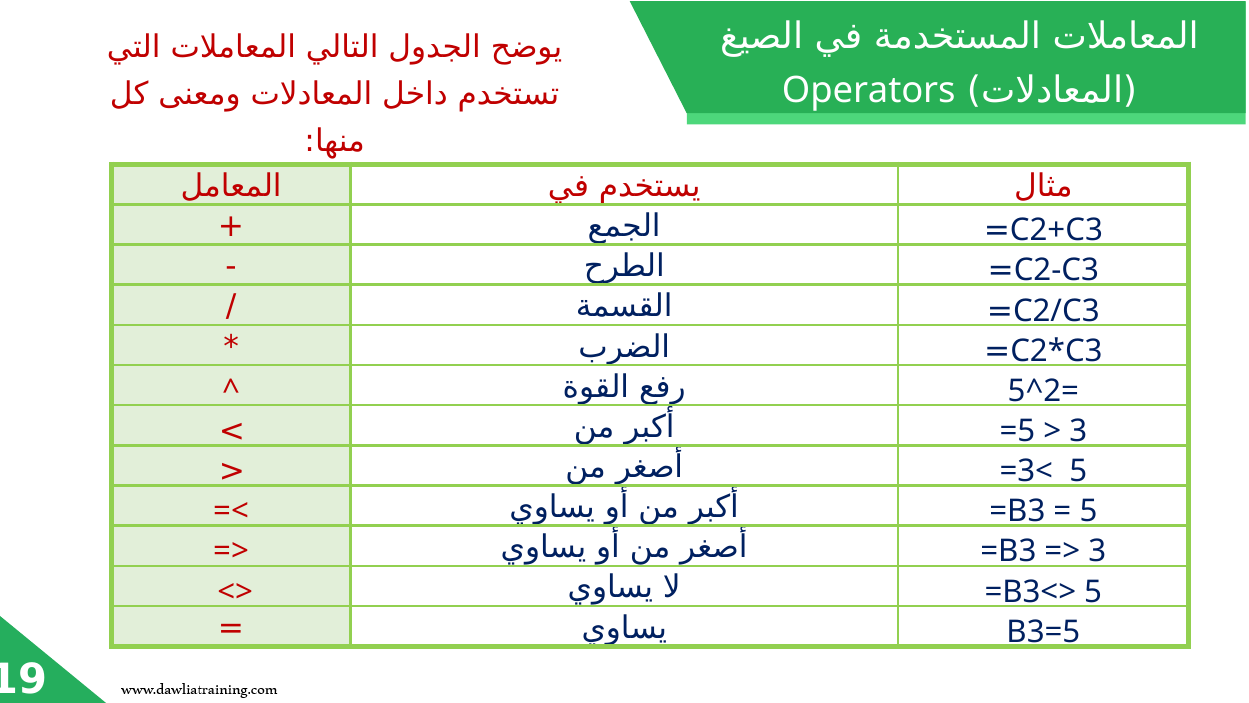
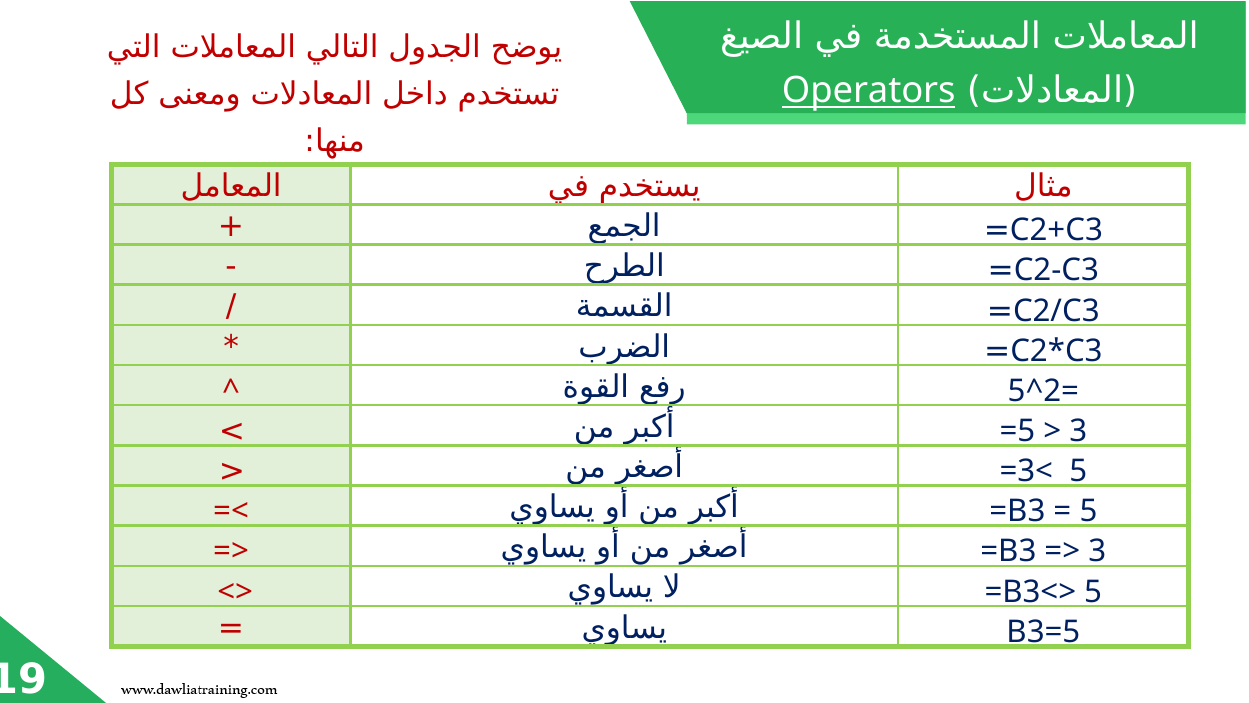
Operators underline: none -> present
